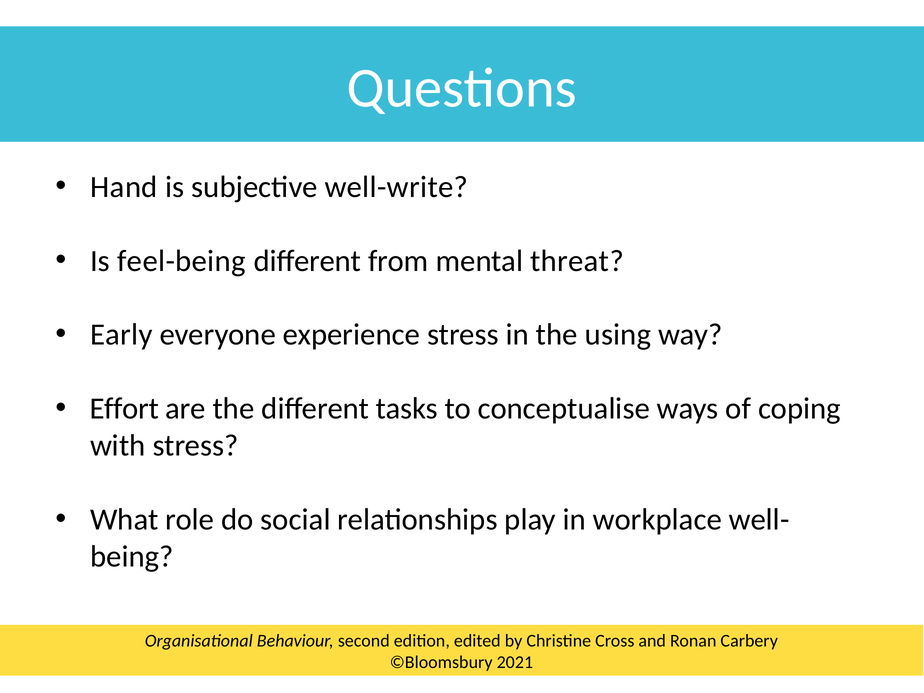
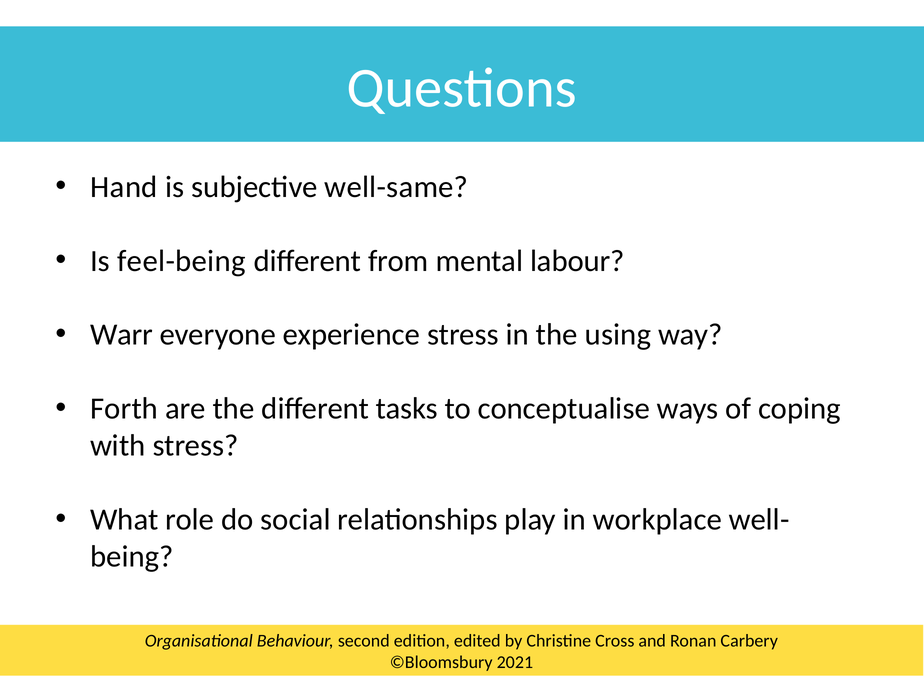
well-write: well-write -> well-same
threat: threat -> labour
Early: Early -> Warr
Effort: Effort -> Forth
